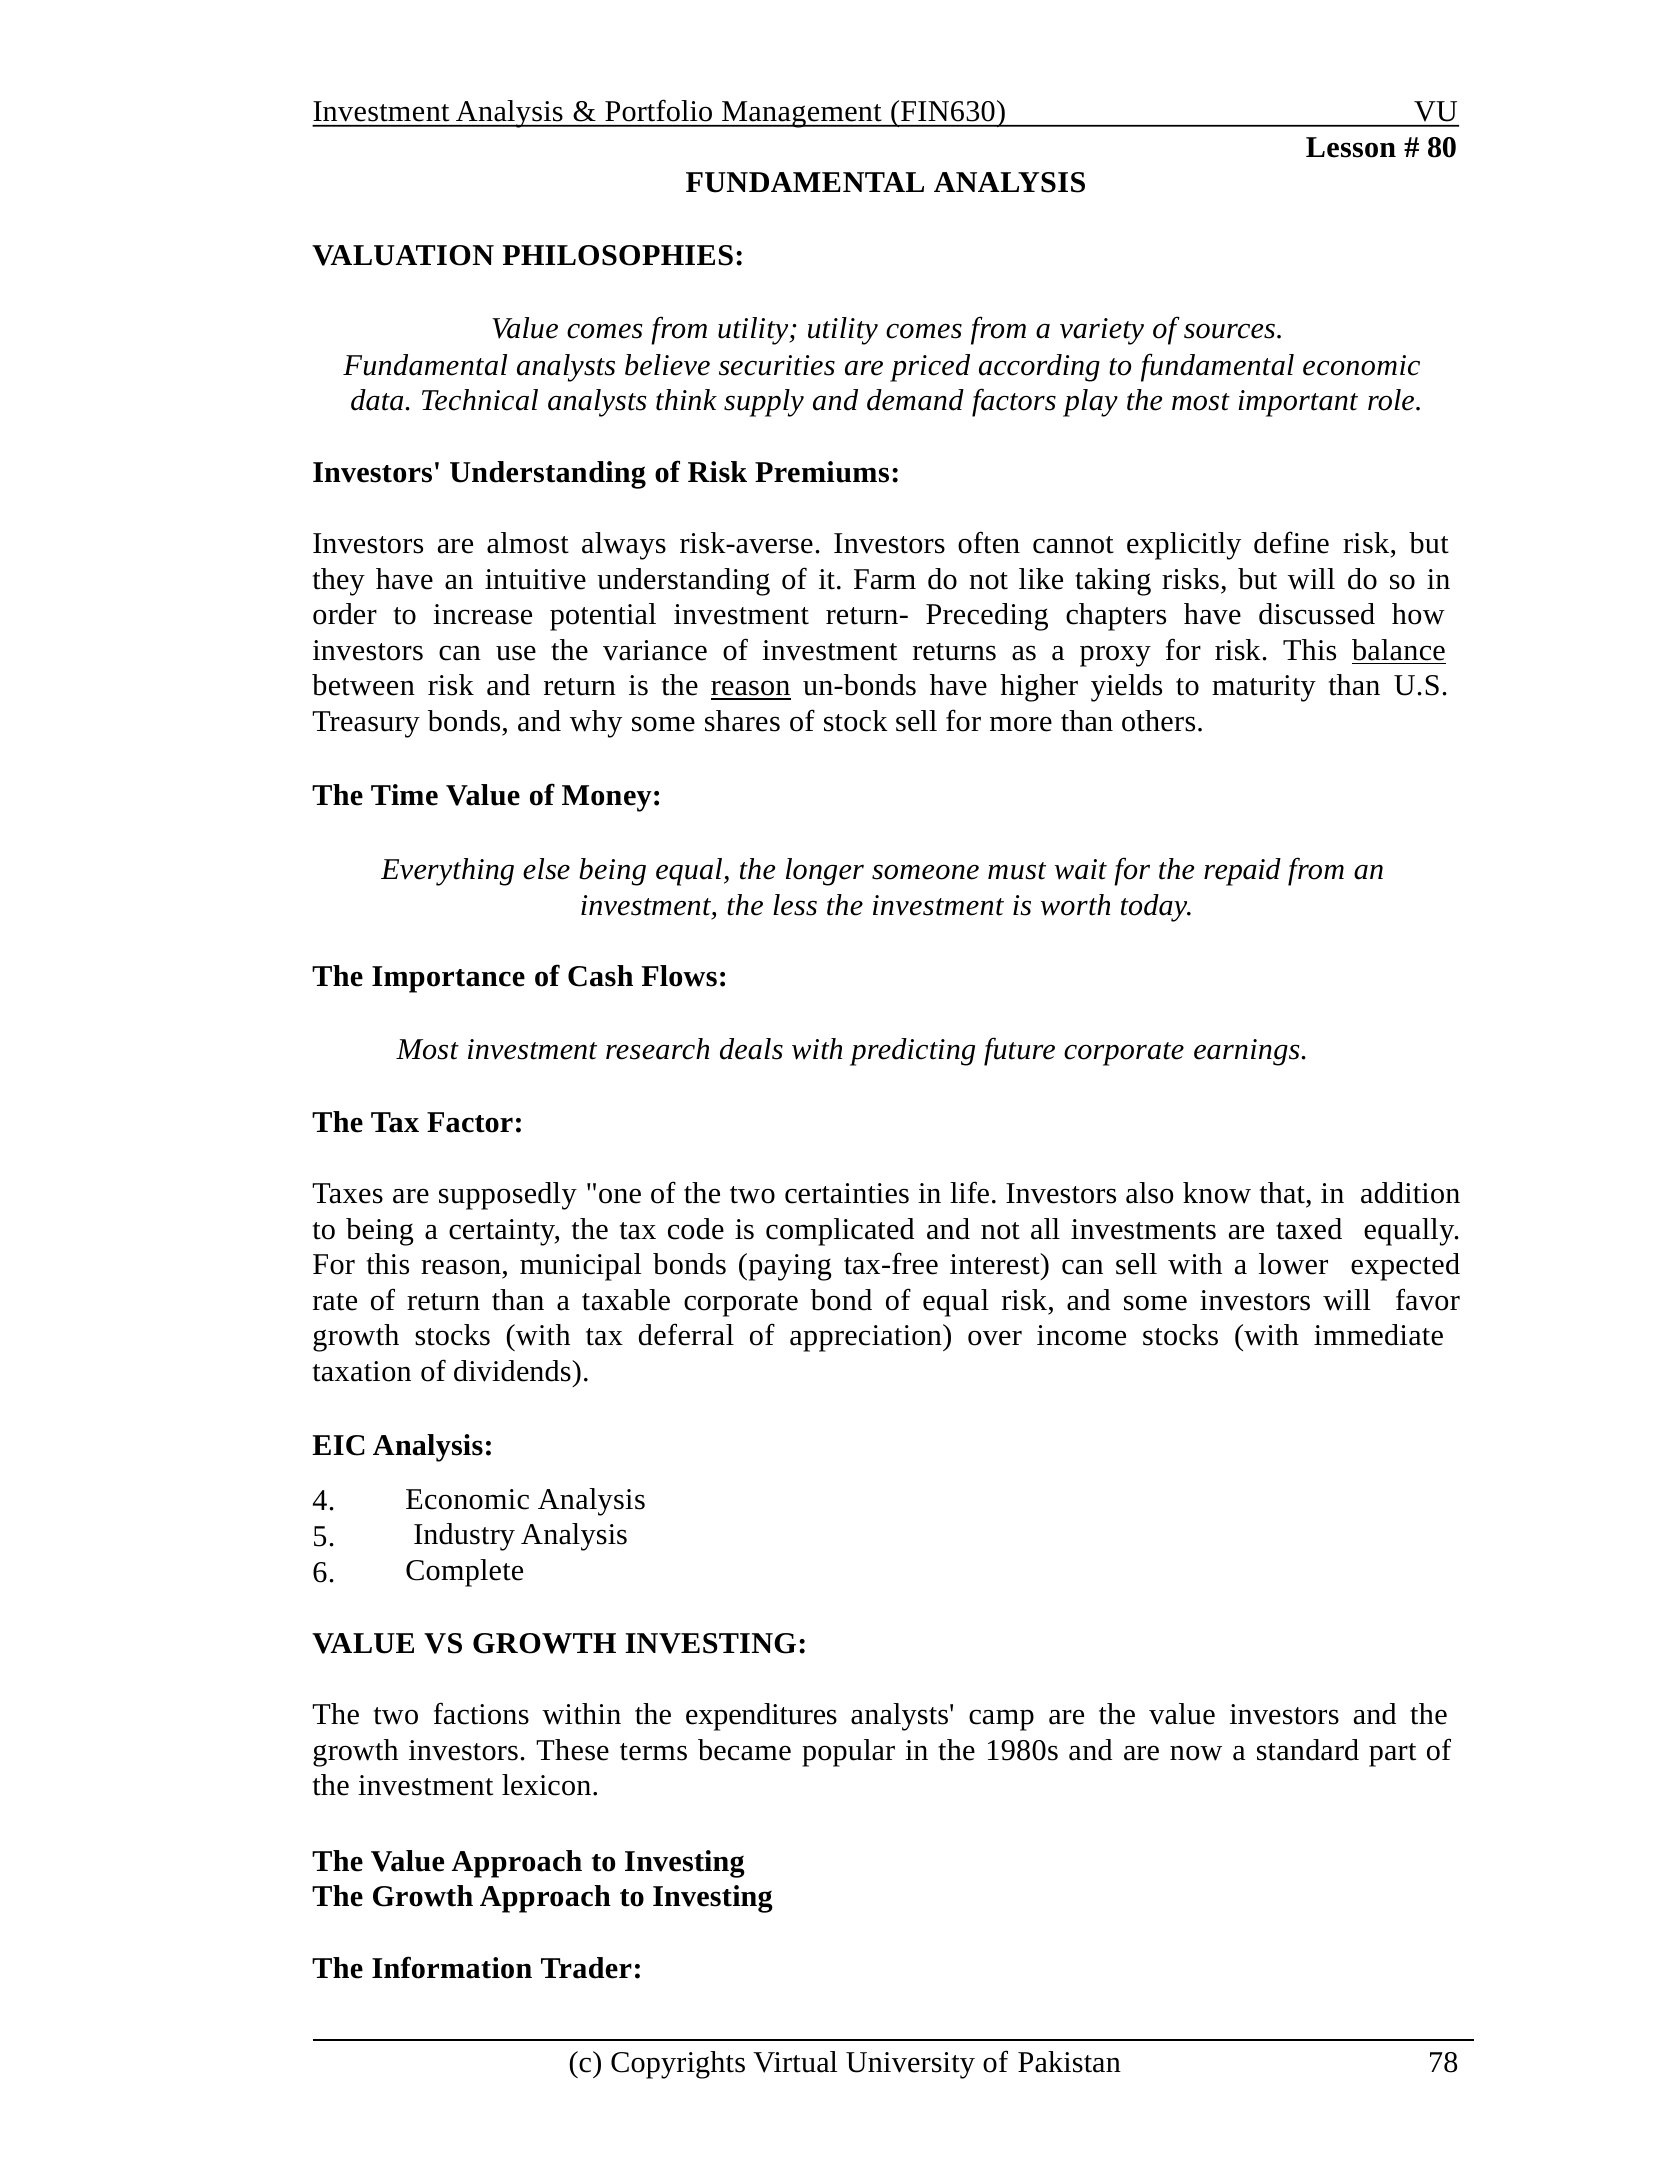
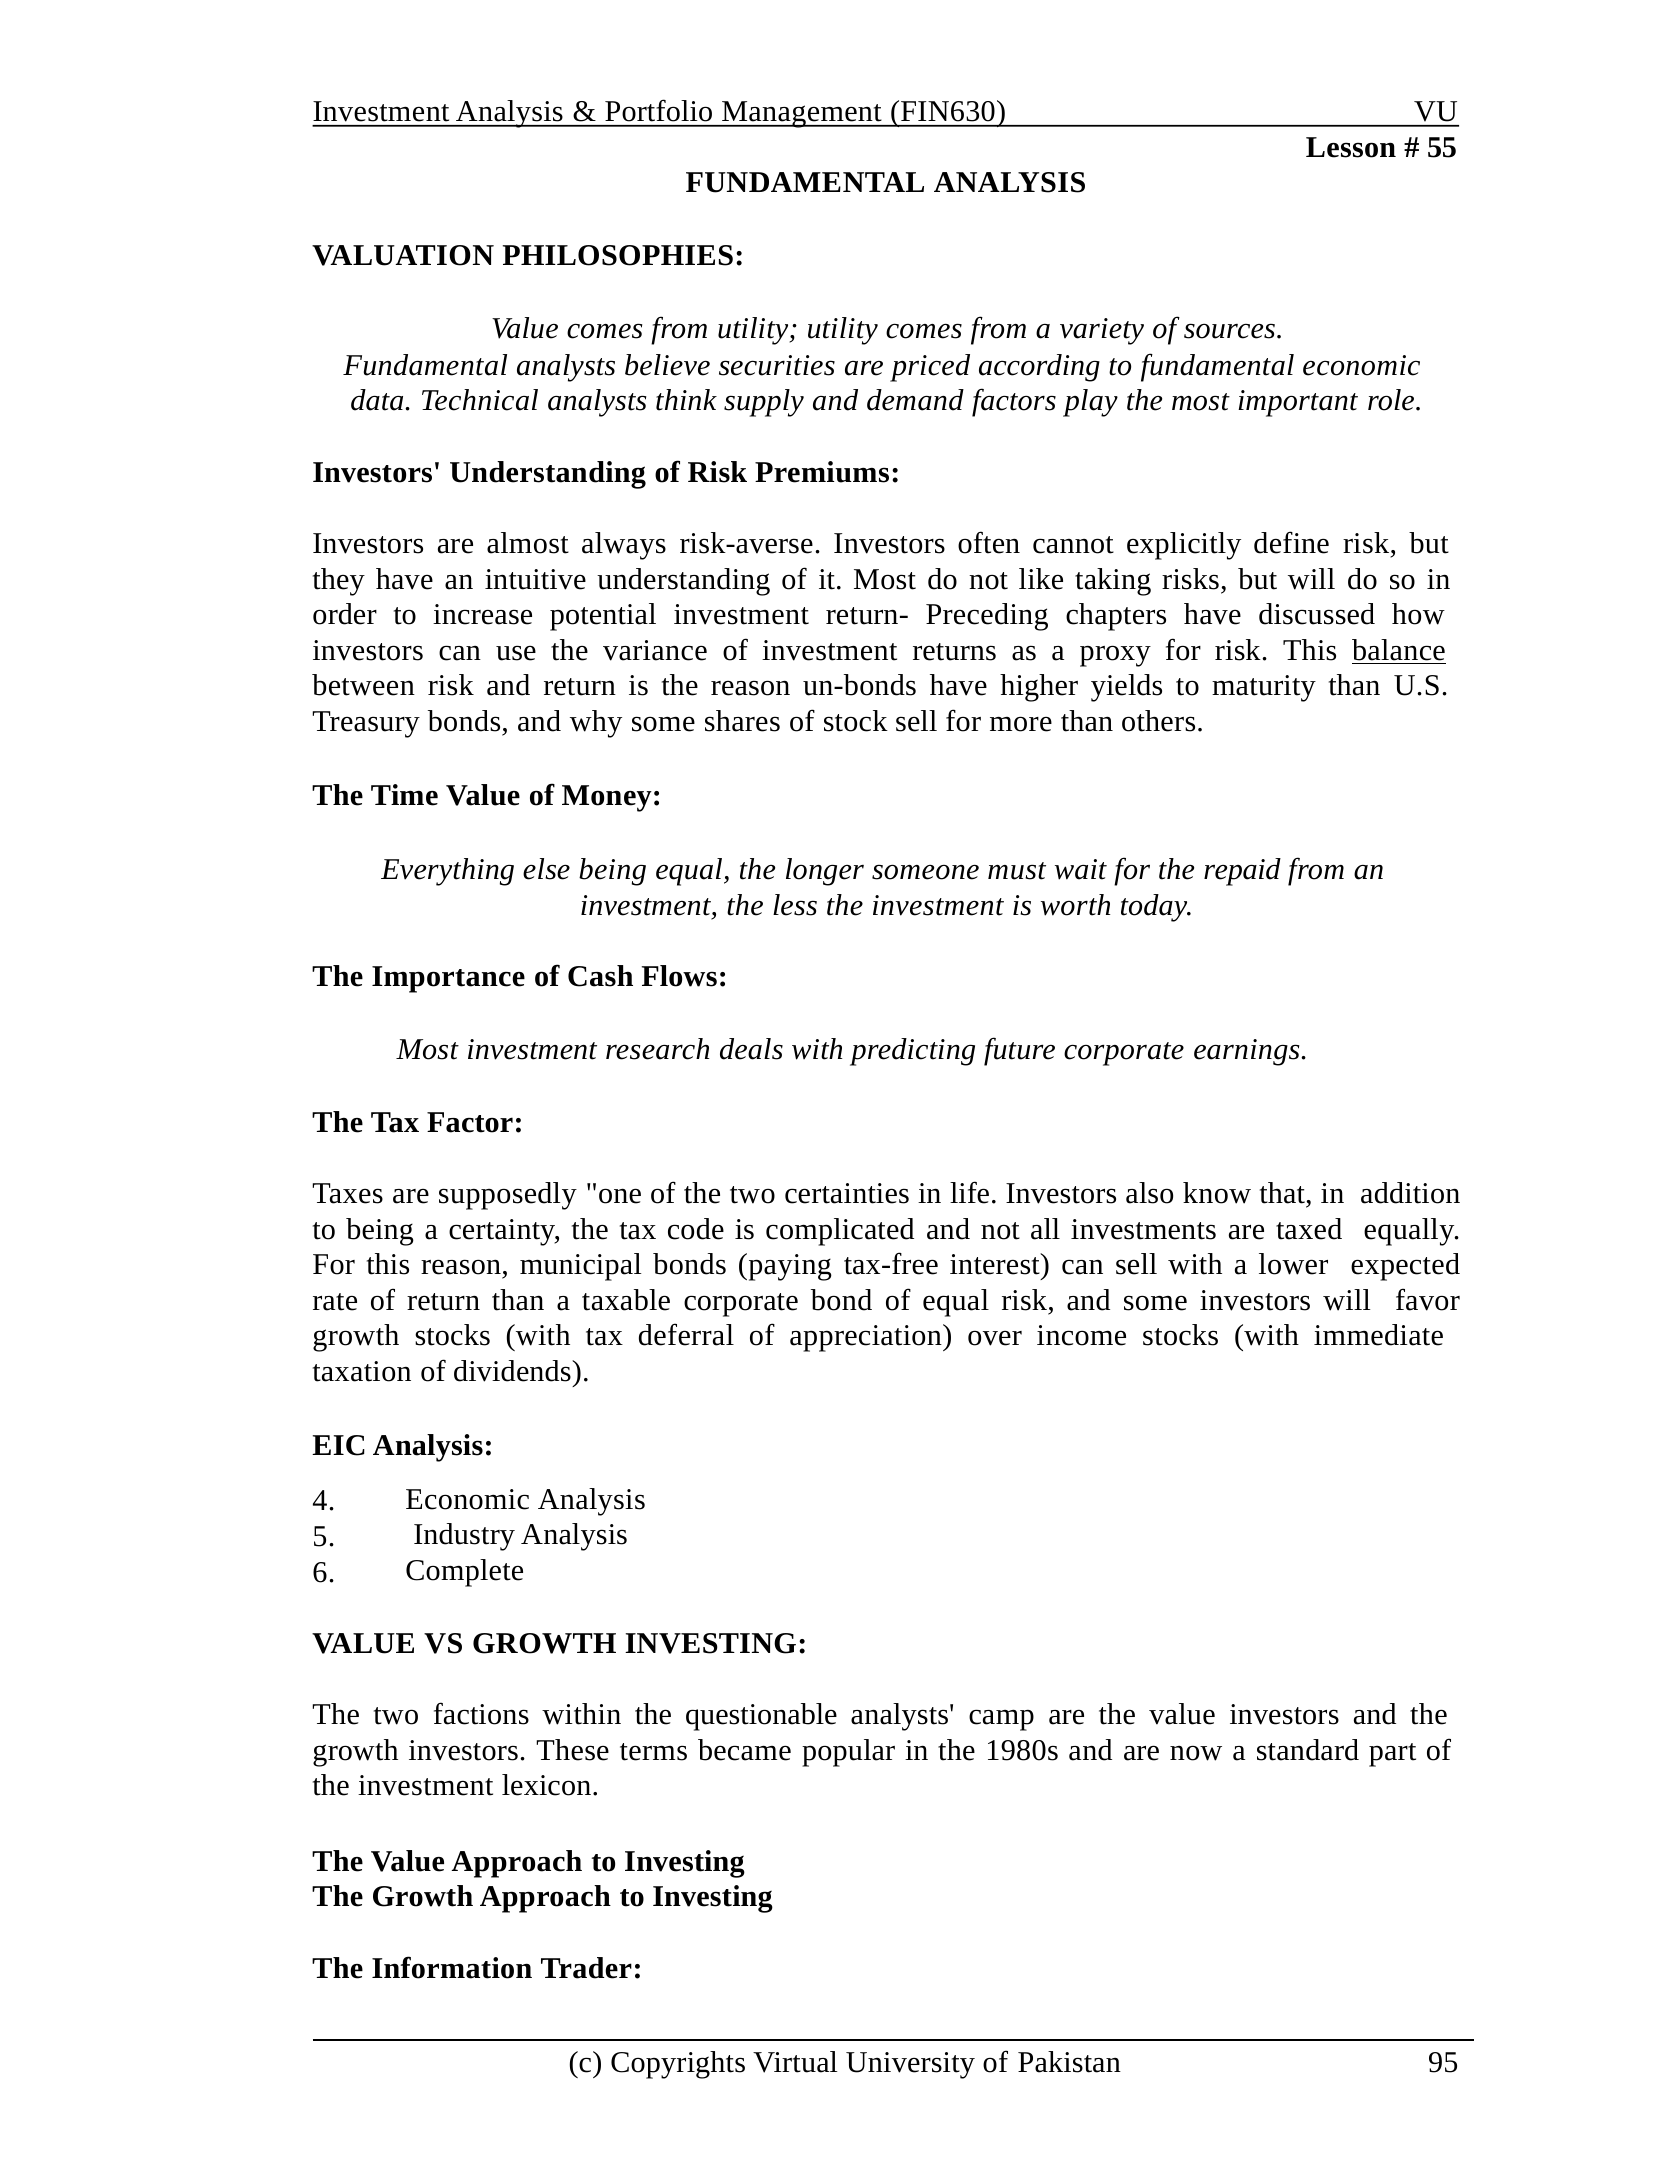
80: 80 -> 55
it Farm: Farm -> Most
reason at (751, 686) underline: present -> none
expenditures: expenditures -> questionable
78: 78 -> 95
